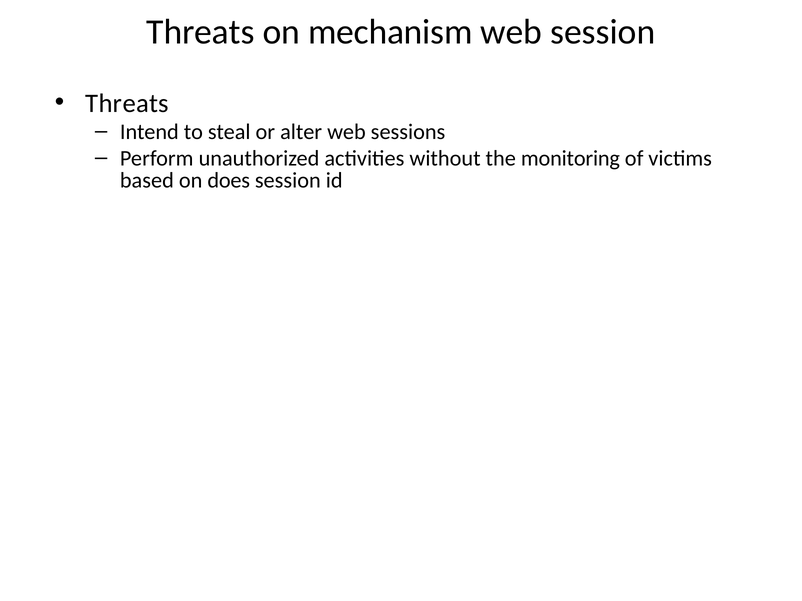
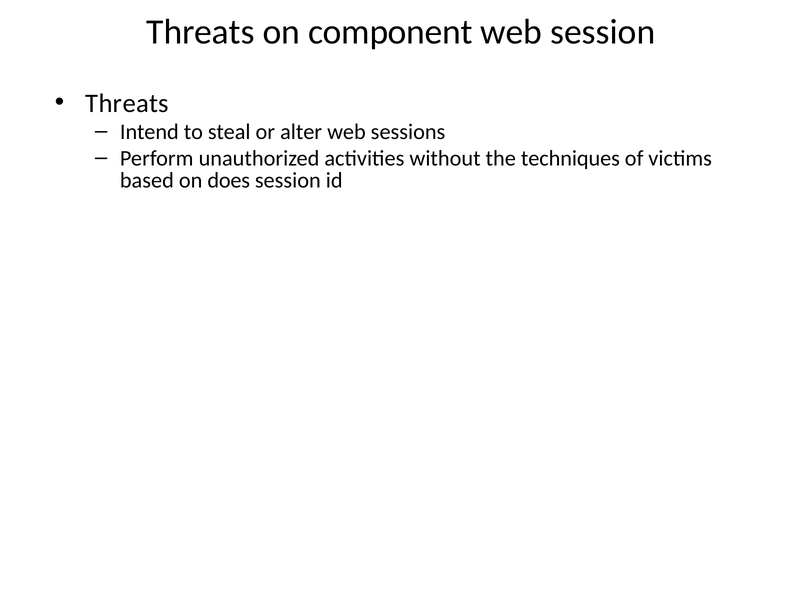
mechanism: mechanism -> component
monitoring: monitoring -> techniques
